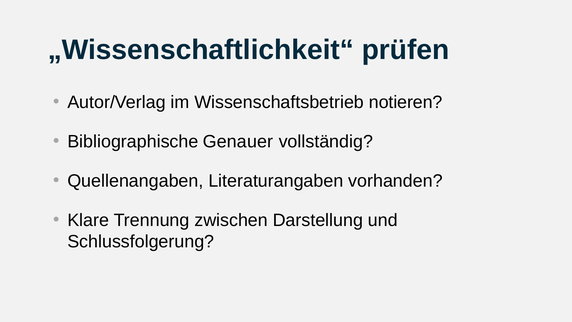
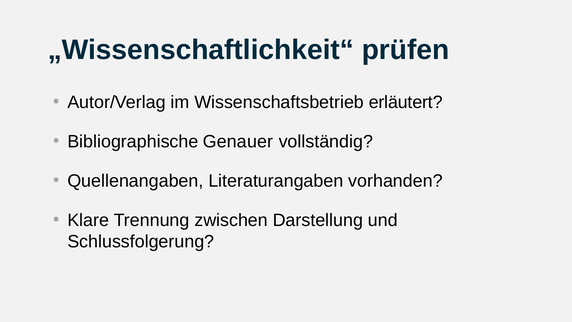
notieren: notieren -> erläutert
